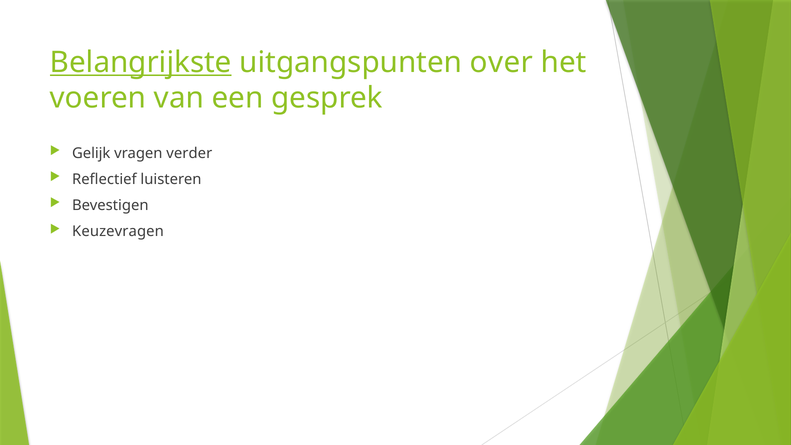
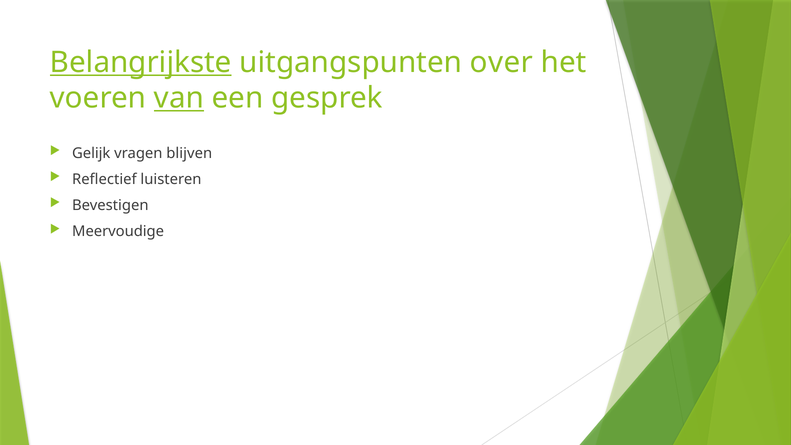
van underline: none -> present
verder: verder -> blijven
Keuzevragen: Keuzevragen -> Meervoudige
